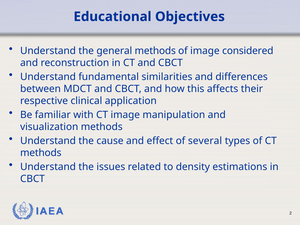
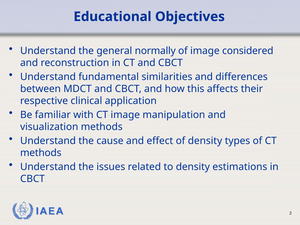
general methods: methods -> normally
of several: several -> density
